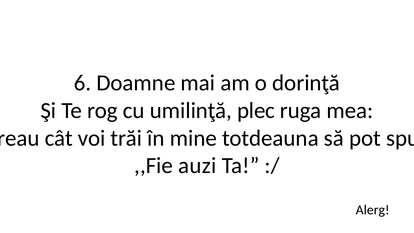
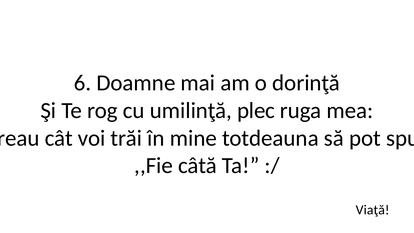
auzi: auzi -> câtă
Alerg: Alerg -> Viaţă
